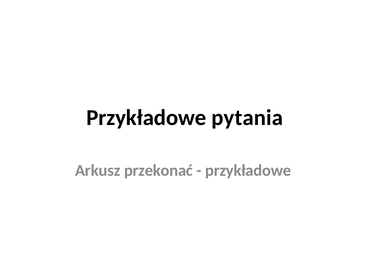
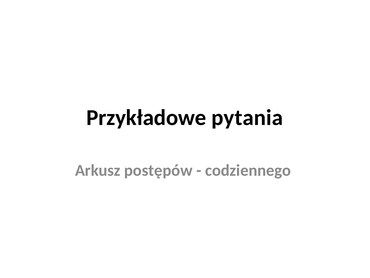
przekonać: przekonać -> postępów
przykładowe at (248, 170): przykładowe -> codziennego
